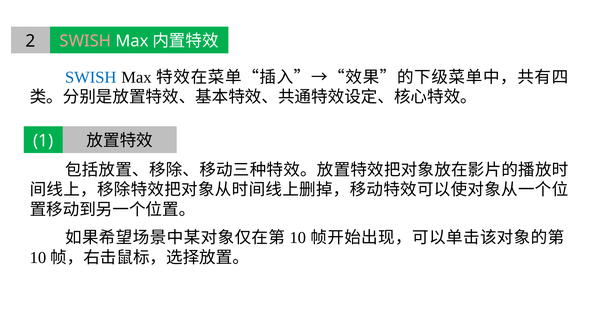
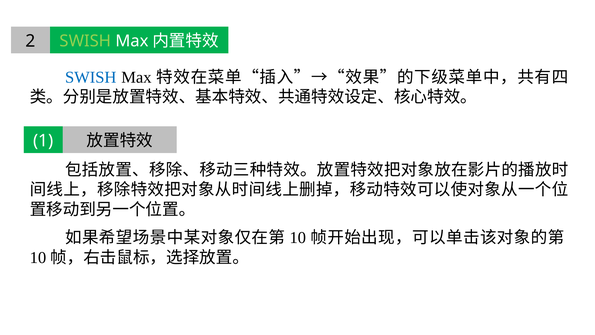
SWISH at (85, 41) colour: pink -> light green
